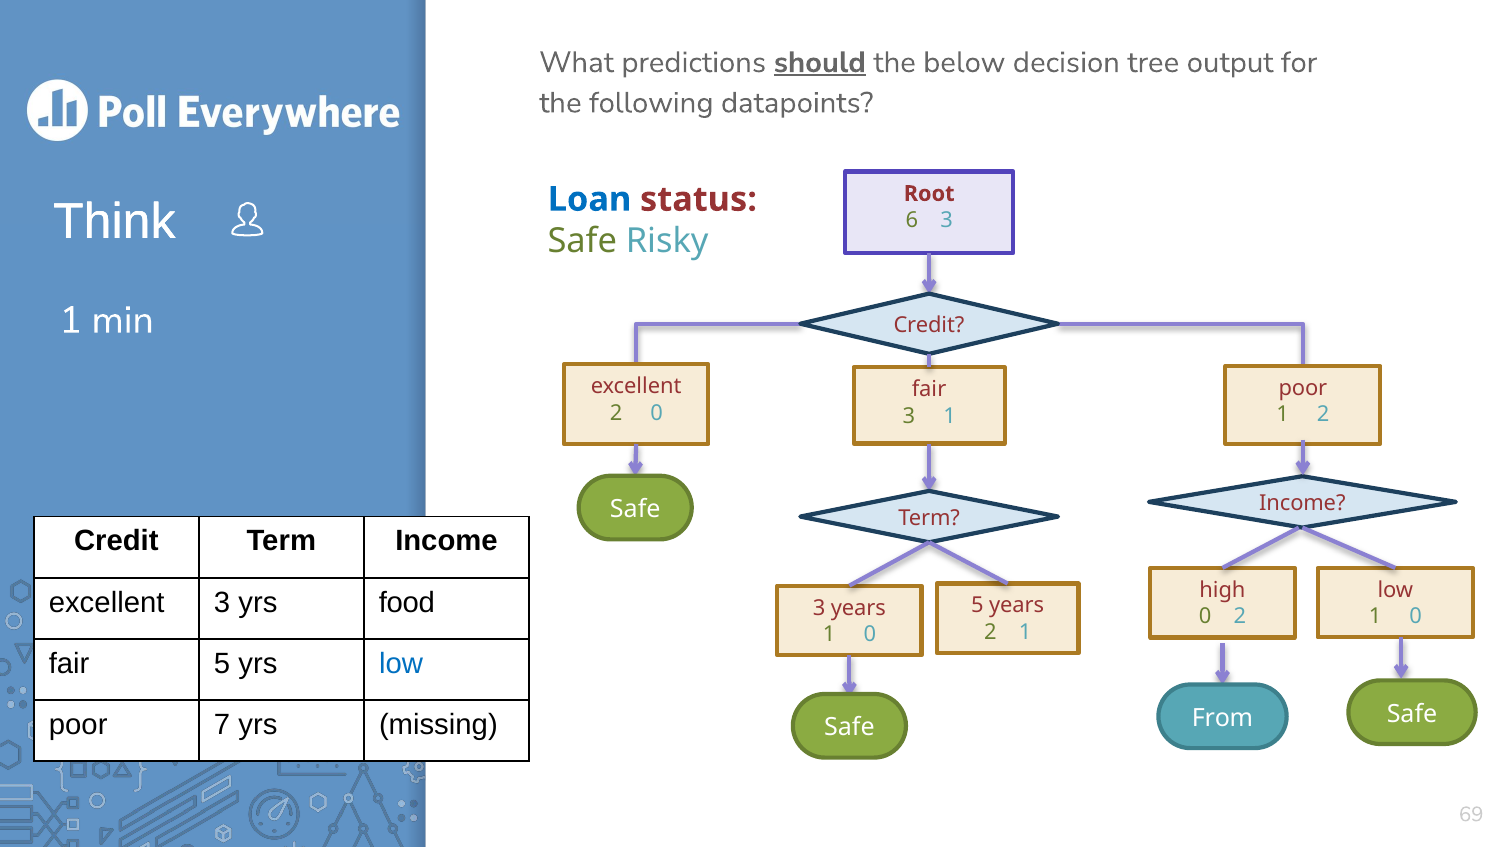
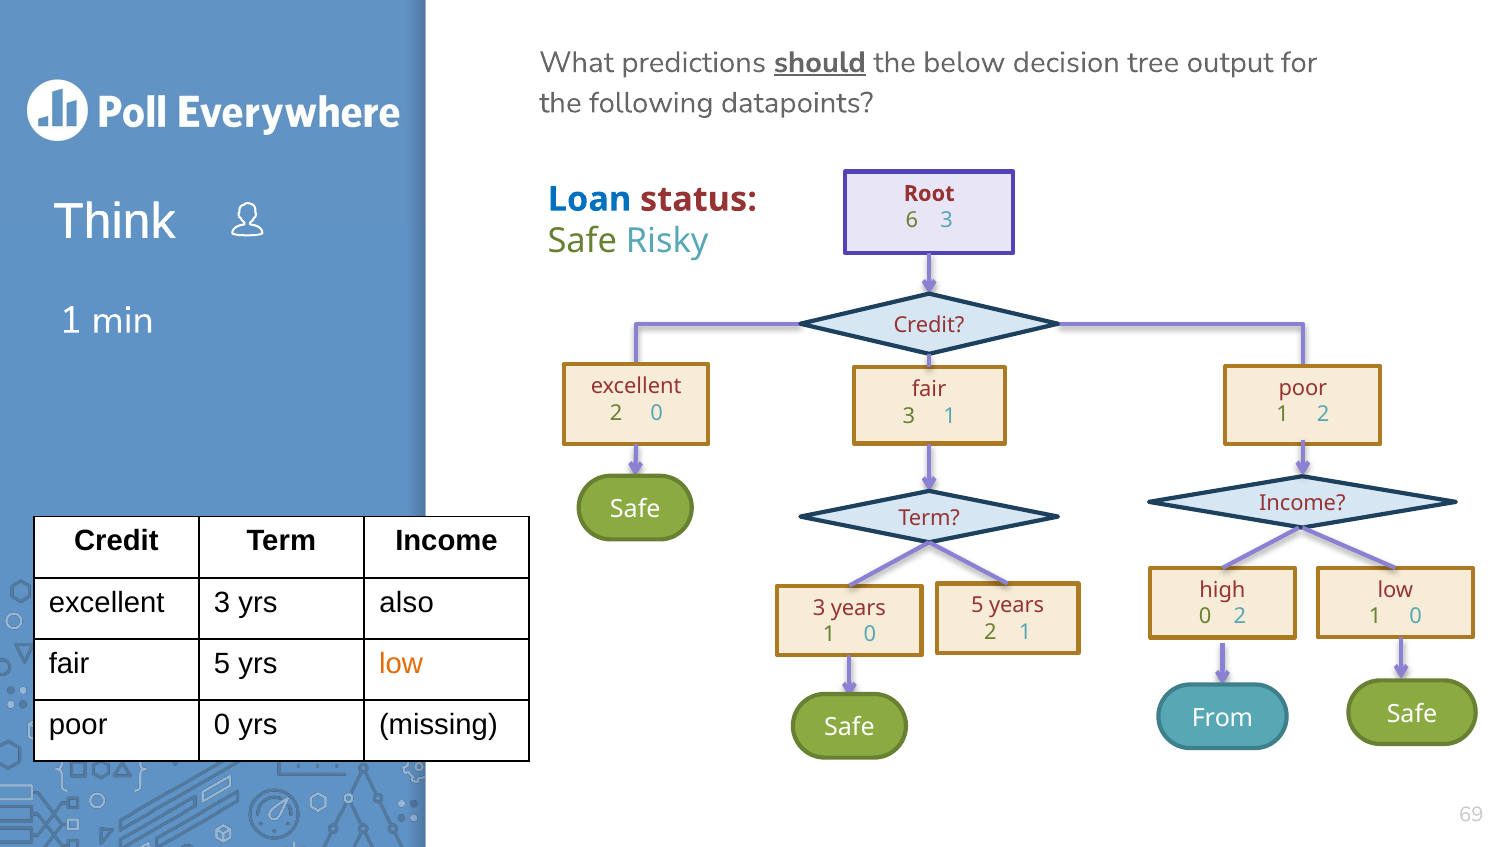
food: food -> also
low at (401, 663) colour: blue -> orange
poor 7: 7 -> 0
